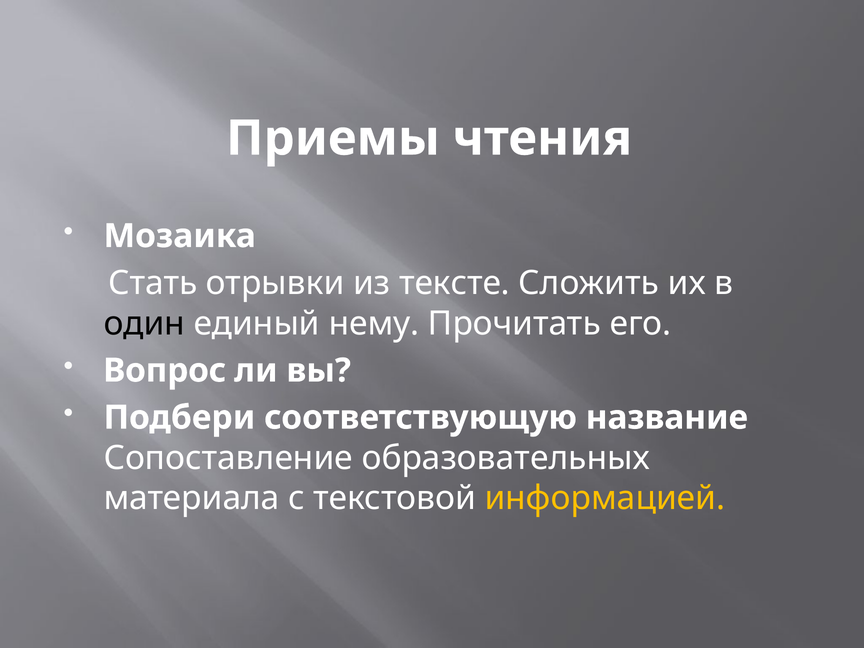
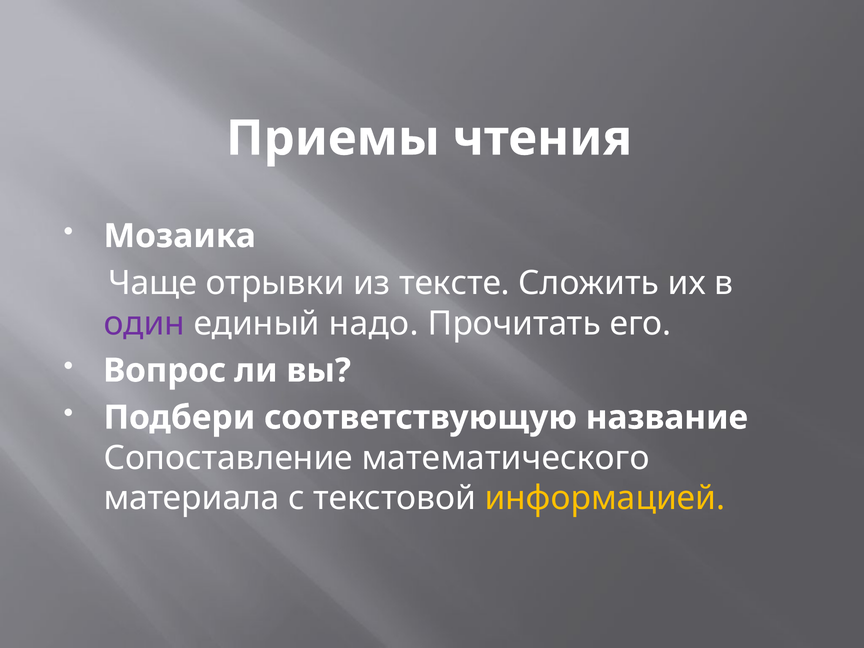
Стать: Стать -> Чаще
один colour: black -> purple
нему: нему -> надо
образовательных: образовательных -> математического
